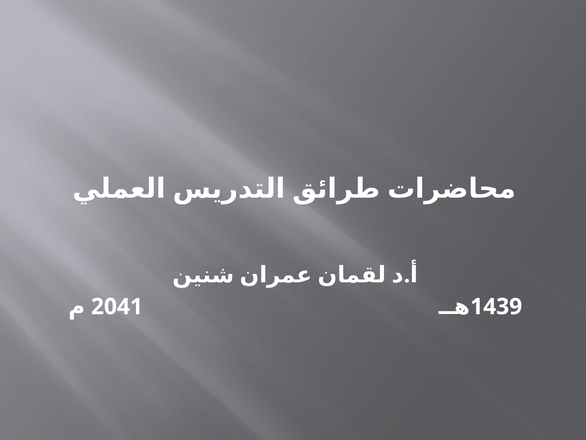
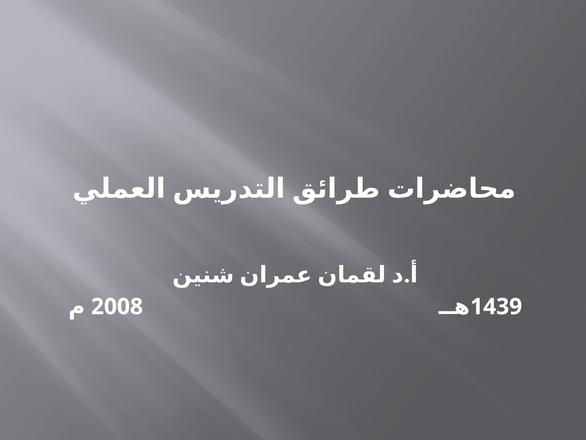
2041: 2041 -> 2008
